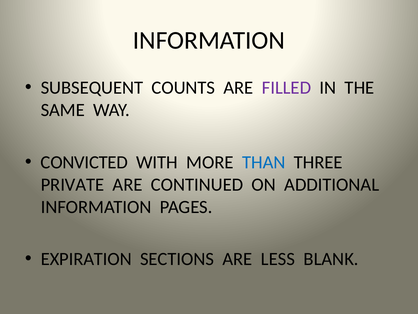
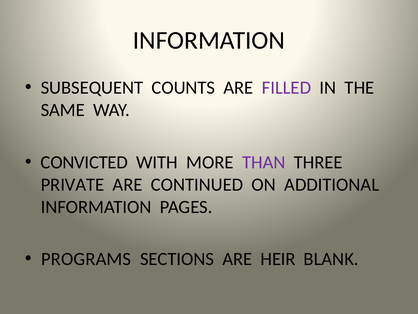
THAN colour: blue -> purple
EXPIRATION: EXPIRATION -> PROGRAMS
LESS: LESS -> HEIR
